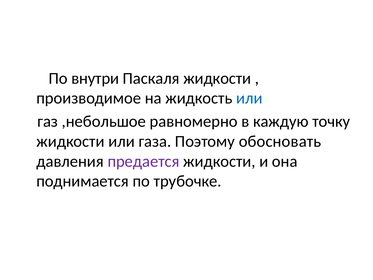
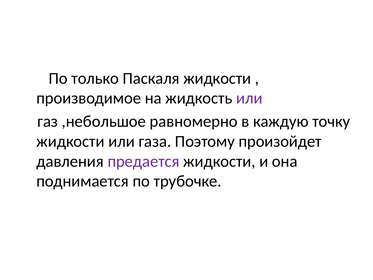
внутри: внутри -> только
или at (249, 98) colour: blue -> purple
обосновать: обосновать -> произойдет
